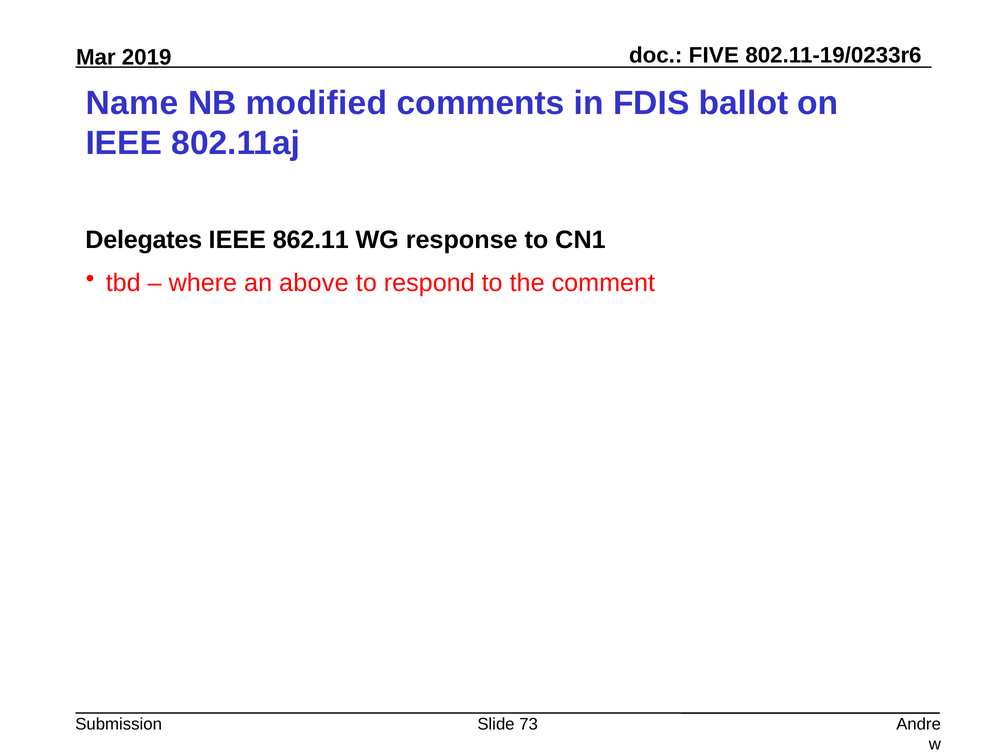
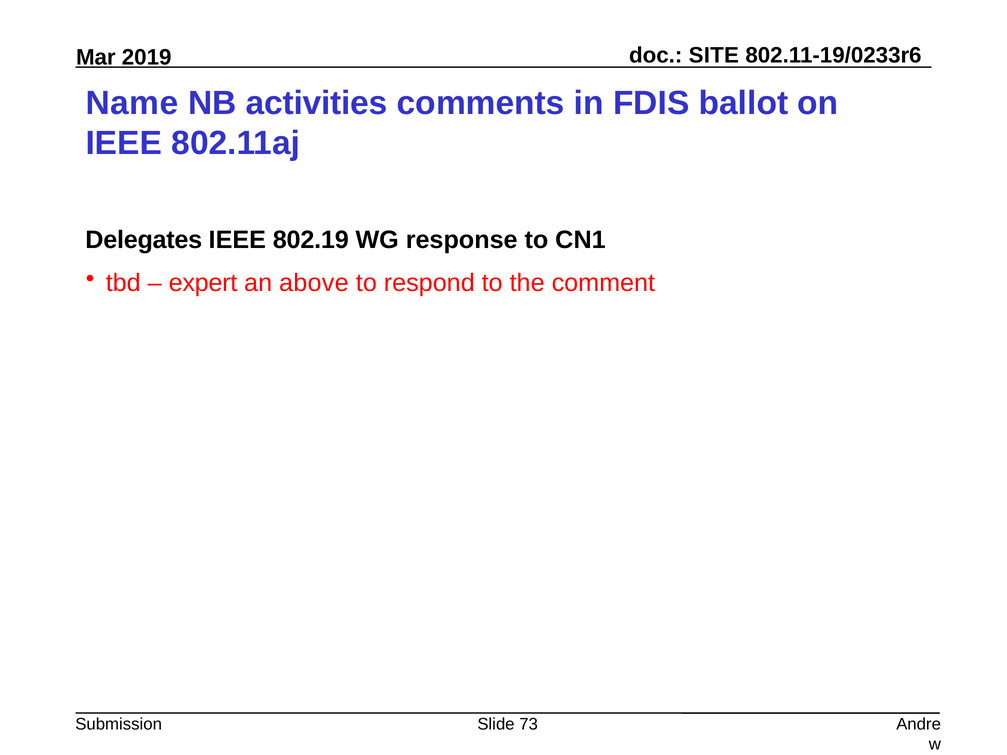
FIVE: FIVE -> SITE
modified: modified -> activities
862.11: 862.11 -> 802.19
where: where -> expert
